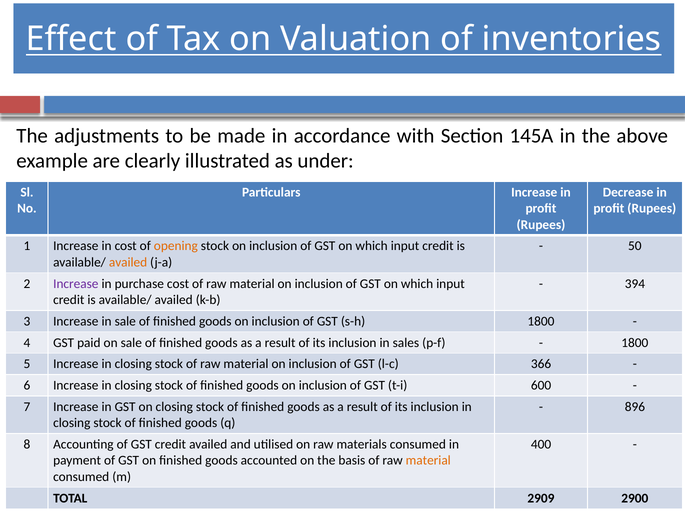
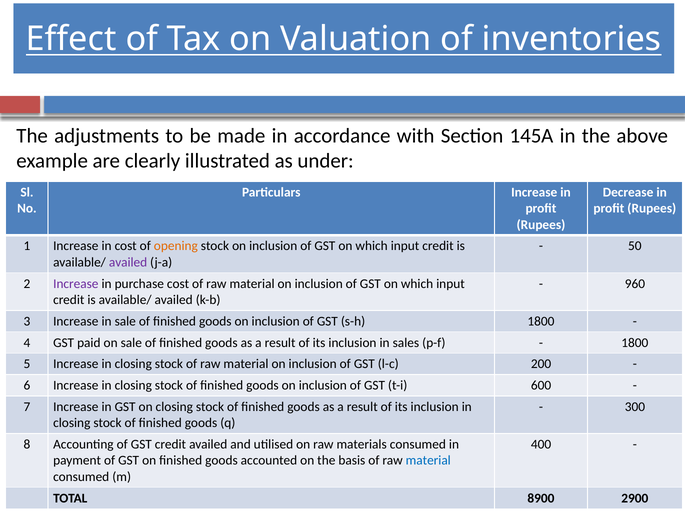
availed at (128, 262) colour: orange -> purple
394: 394 -> 960
366: 366 -> 200
896: 896 -> 300
material at (428, 460) colour: orange -> blue
2909: 2909 -> 8900
